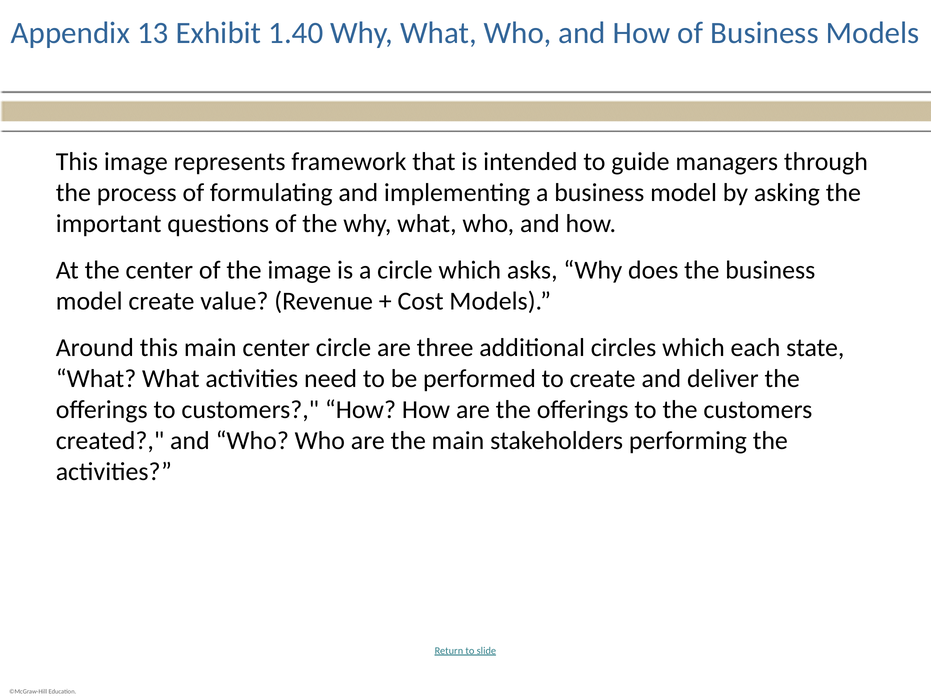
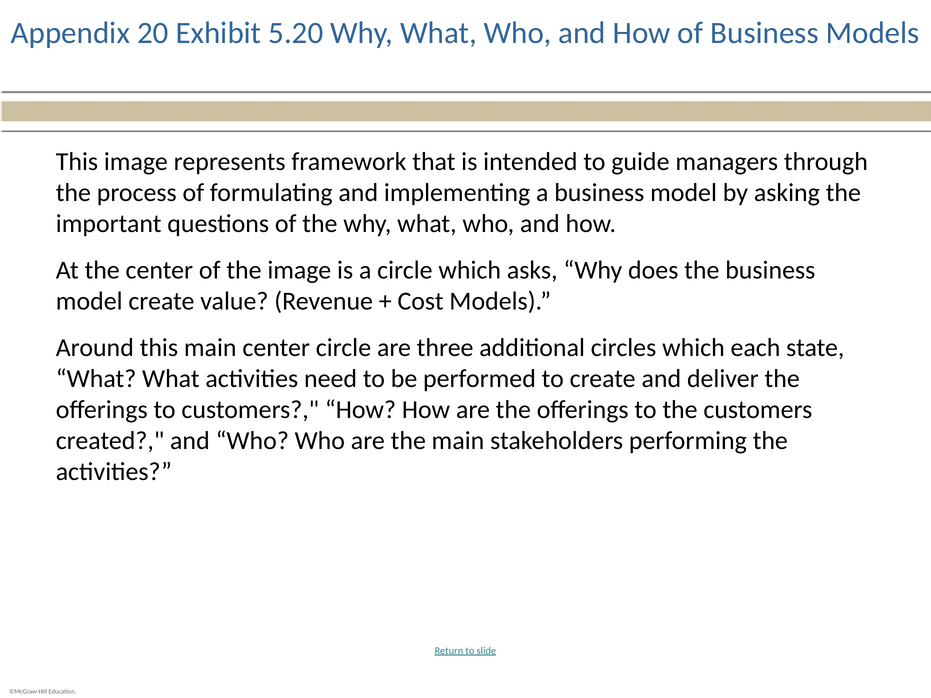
13: 13 -> 20
1.40: 1.40 -> 5.20
